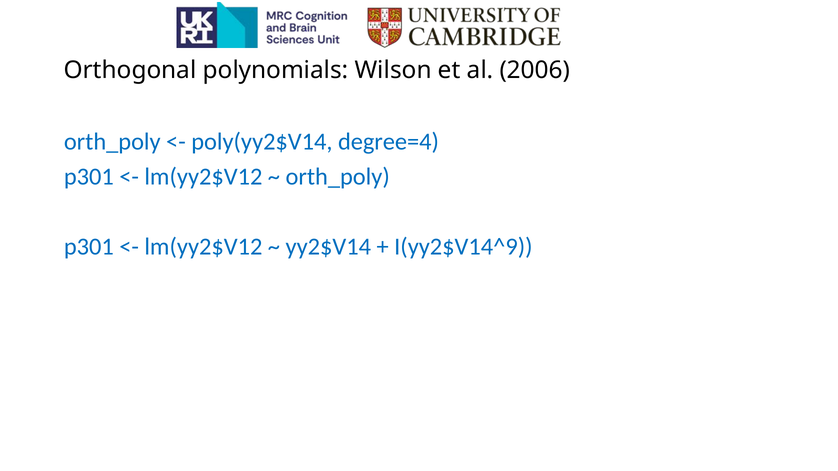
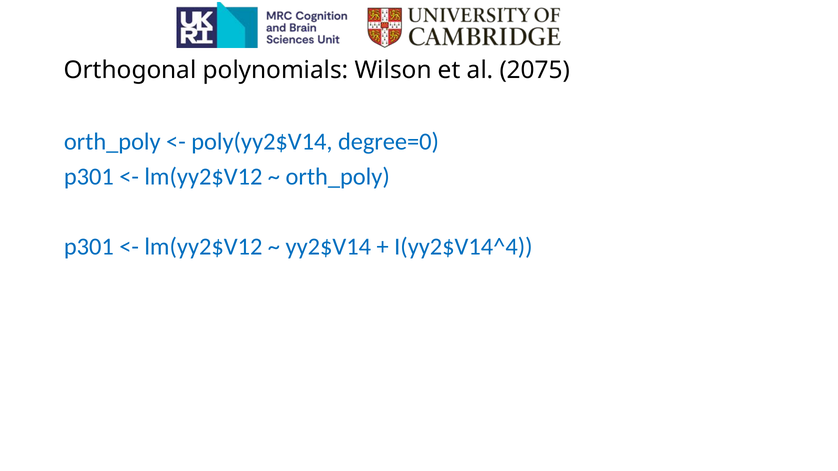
2006: 2006 -> 2075
degree=4: degree=4 -> degree=0
I(yy2$V14^9: I(yy2$V14^9 -> I(yy2$V14^4
